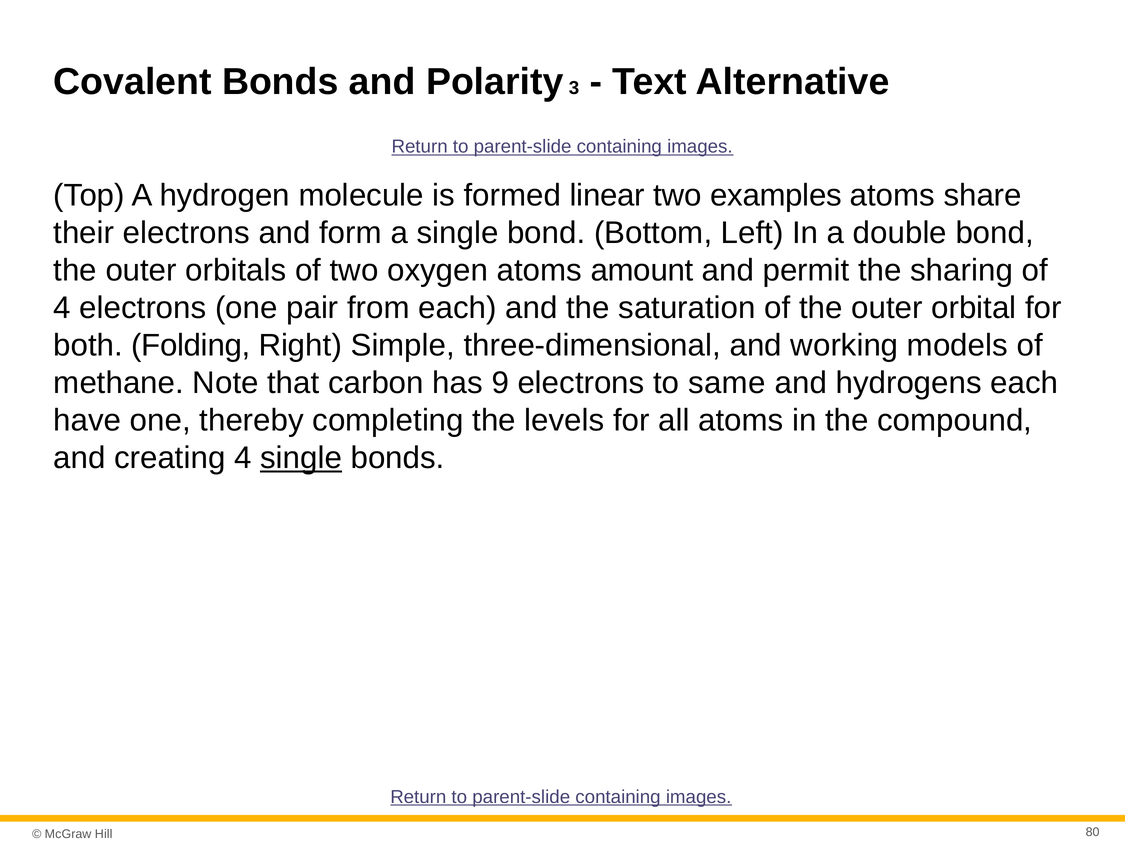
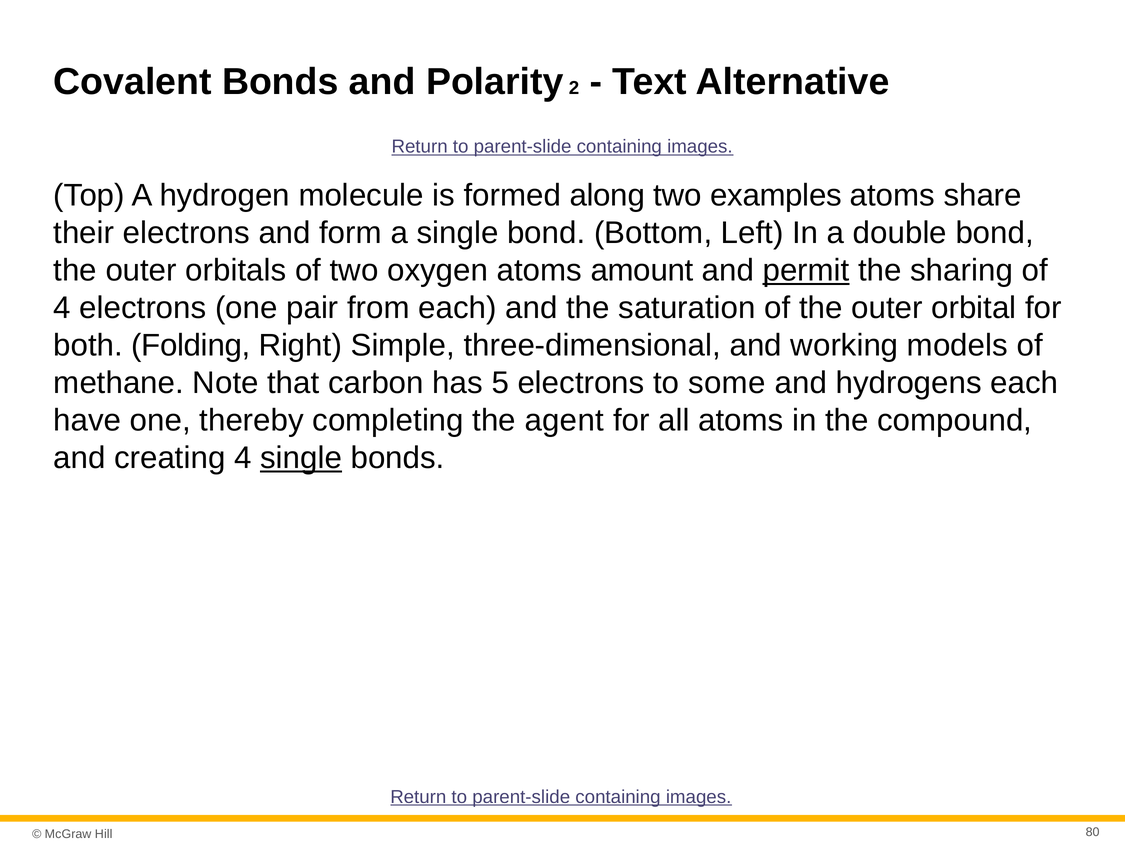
3: 3 -> 2
linear: linear -> along
permit underline: none -> present
9: 9 -> 5
same: same -> some
levels: levels -> agent
